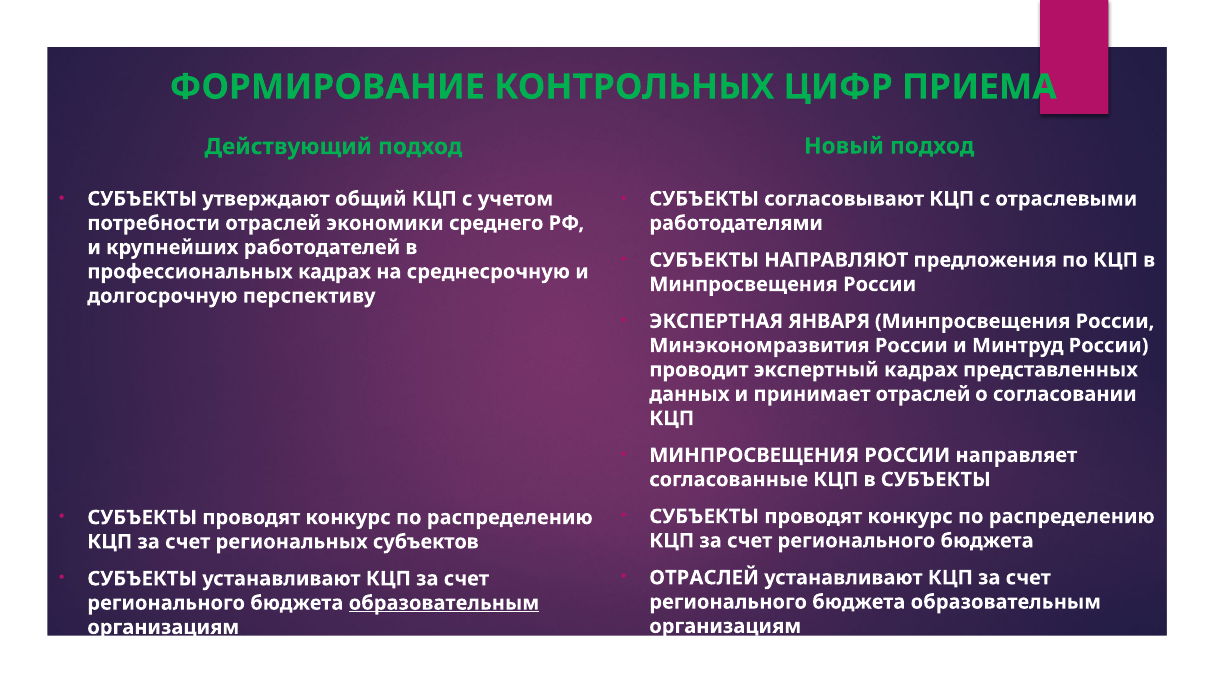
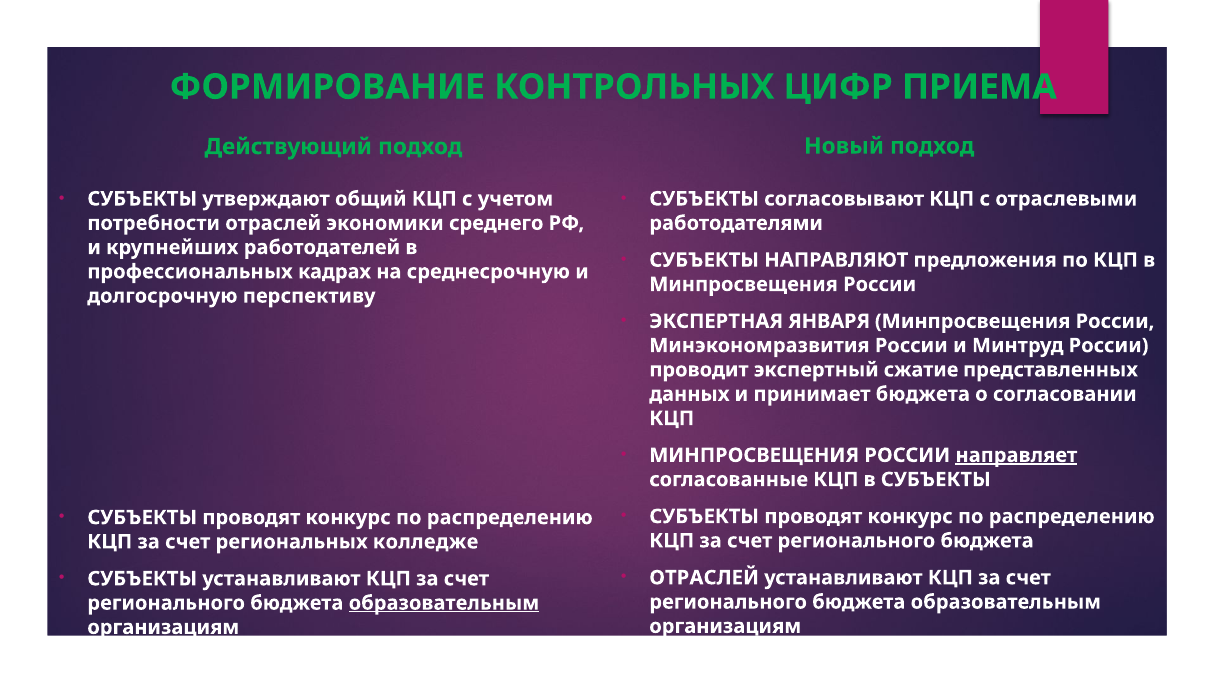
экспертный кадрах: кадрах -> сжатие
принимает отраслей: отраслей -> бюджета
направляет underline: none -> present
субъектов: субъектов -> колледже
